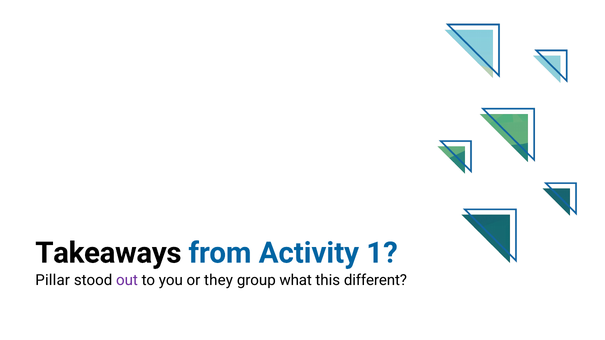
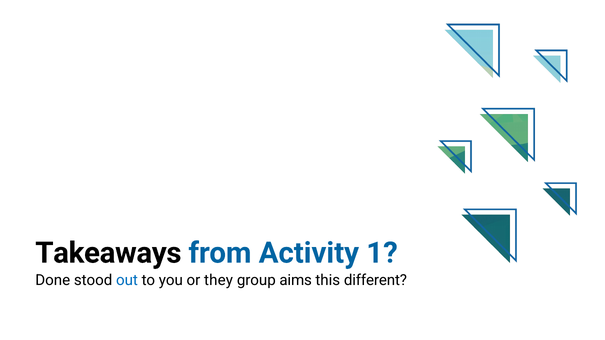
Pillar: Pillar -> Done
out colour: purple -> blue
what: what -> aims
